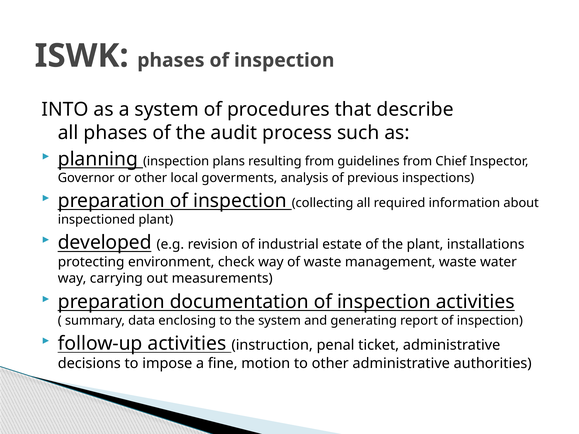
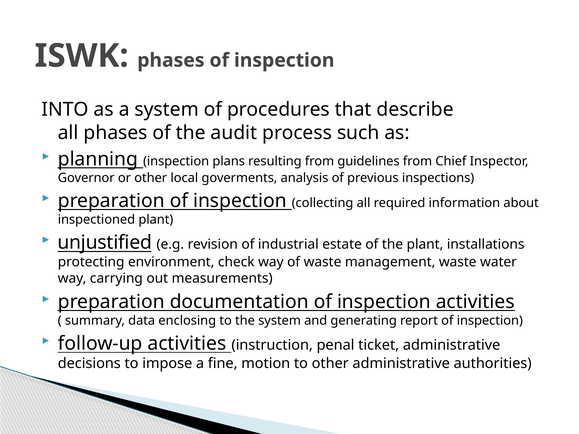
developed: developed -> unjustified
